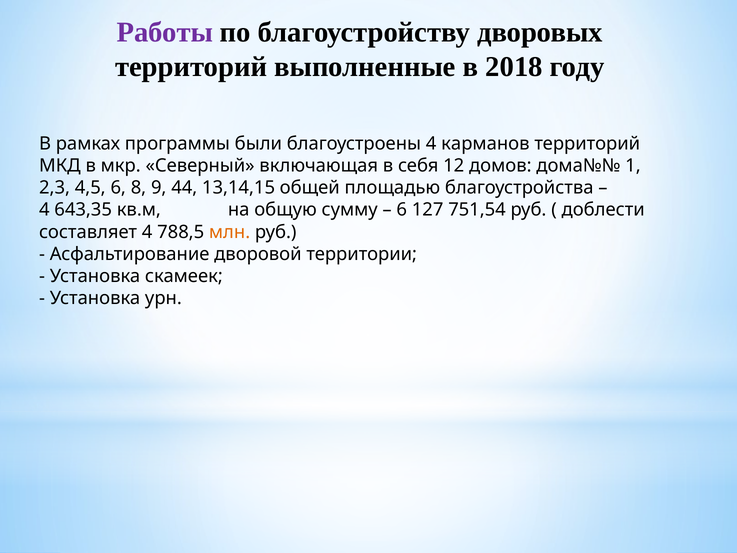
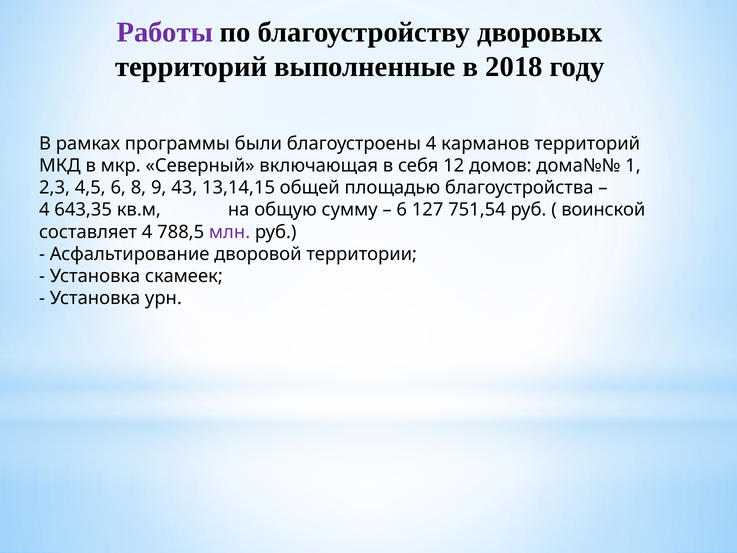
44: 44 -> 43
доблести: доблести -> воинской
млн colour: orange -> purple
